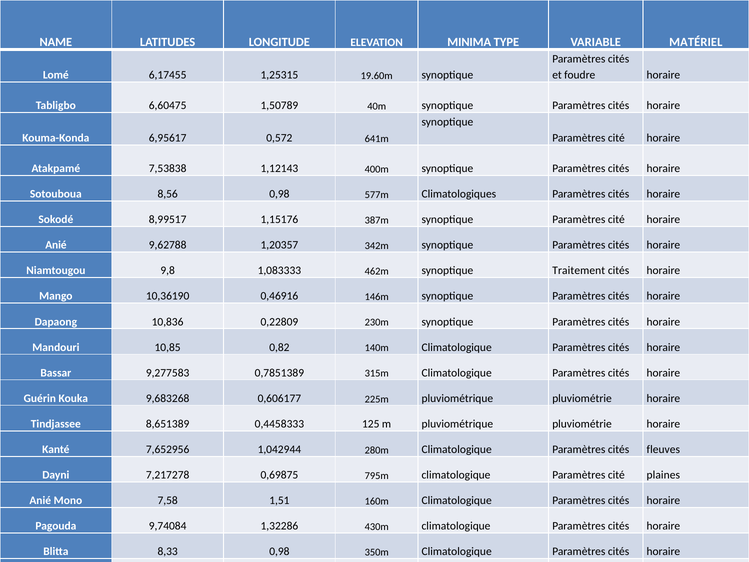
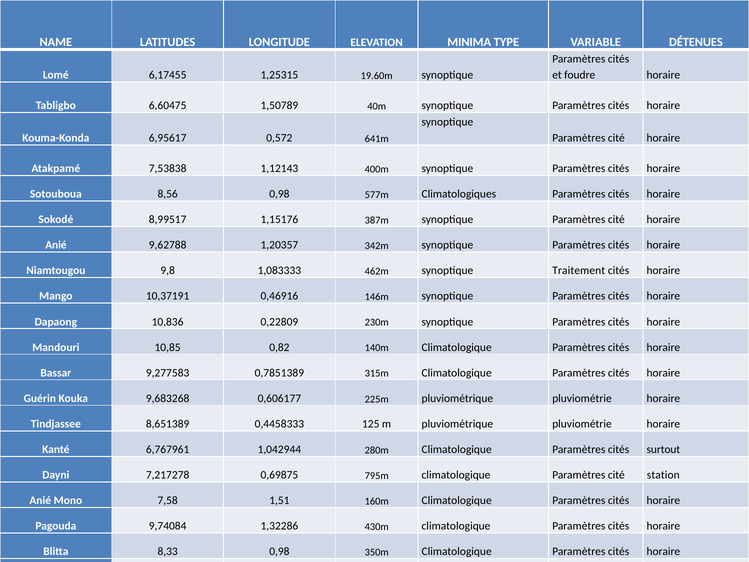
MATÉRIEL: MATÉRIEL -> DÉTENUES
10,36190: 10,36190 -> 10,37191
7,652956: 7,652956 -> 6,767961
fleuves: fleuves -> surtout
plaines: plaines -> station
